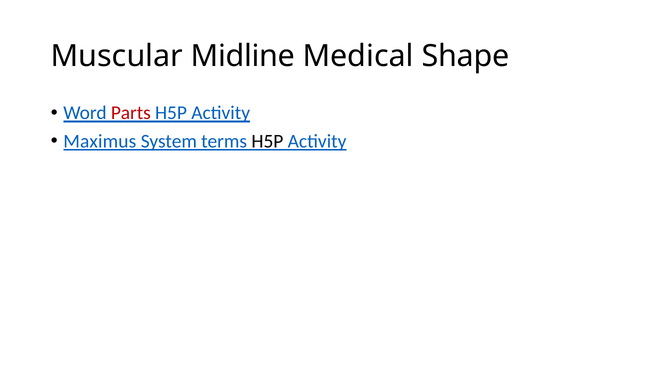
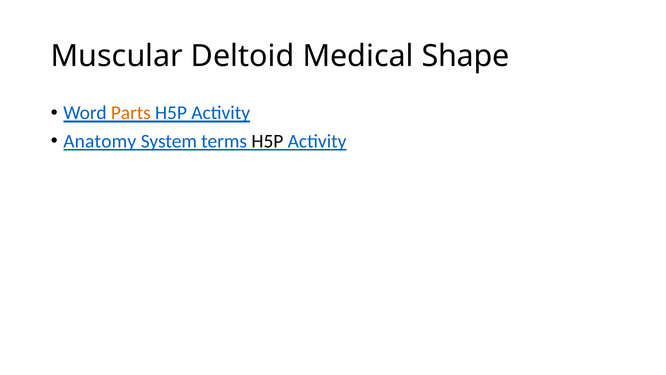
Midline: Midline -> Deltoid
Parts colour: red -> orange
Maximus: Maximus -> Anatomy
